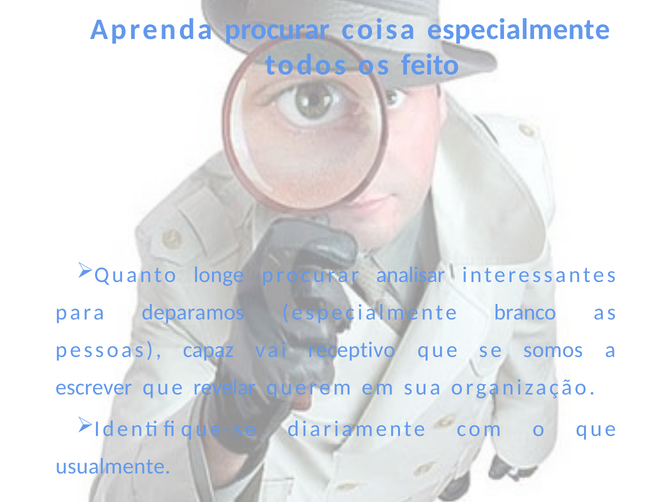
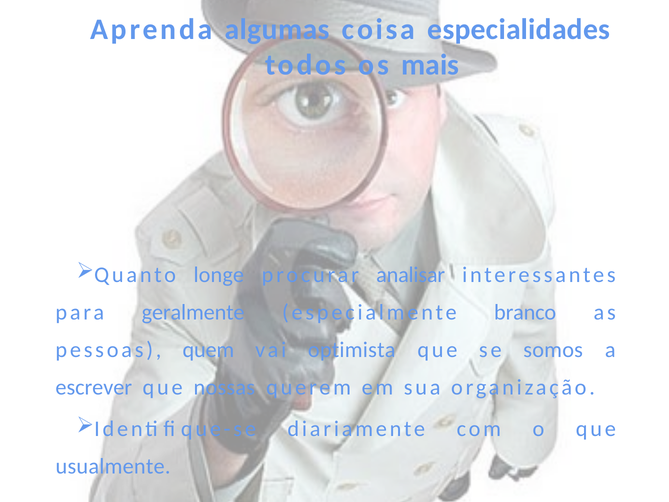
Aprenda procurar: procurar -> algumas
coisa especialmente: especialmente -> especialidades
feito: feito -> mais
deparamos: deparamos -> geralmente
capaz: capaz -> quem
receptivo: receptivo -> optimista
revelar: revelar -> nossas
